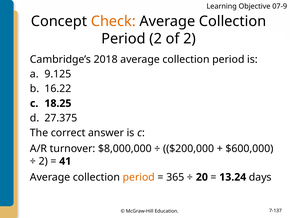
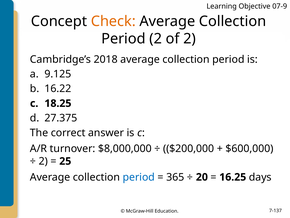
41: 41 -> 25
period at (139, 177) colour: orange -> blue
13.24: 13.24 -> 16.25
